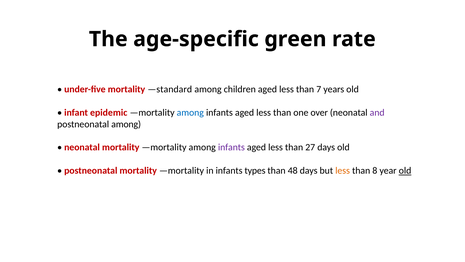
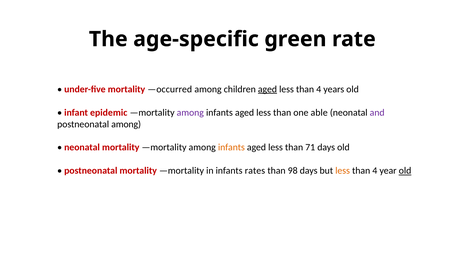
—standard: —standard -> —occurred
aged at (267, 89) underline: none -> present
7 at (319, 89): 7 -> 4
among at (190, 112) colour: blue -> purple
over: over -> able
infants at (231, 147) colour: purple -> orange
27: 27 -> 71
types: types -> rates
48: 48 -> 98
8 at (375, 170): 8 -> 4
